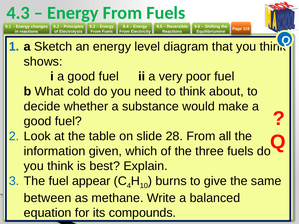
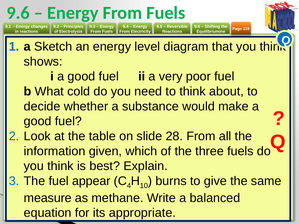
4.3 at (18, 13): 4.3 -> 9.6
between: between -> measure
compounds: compounds -> appropriate
